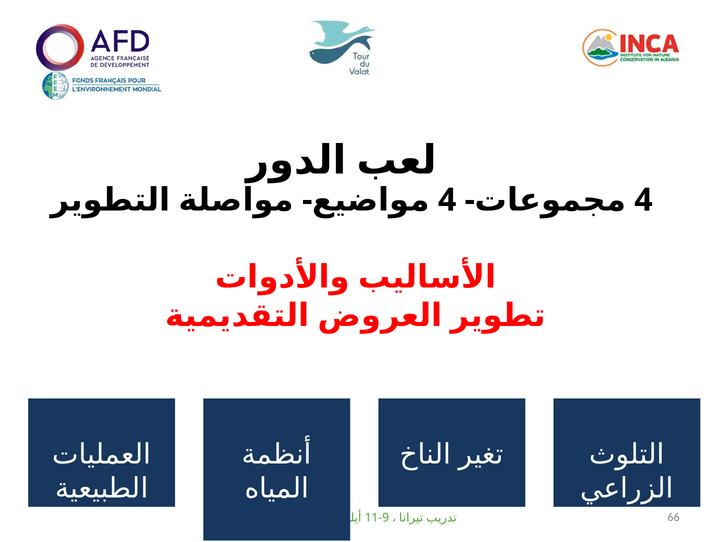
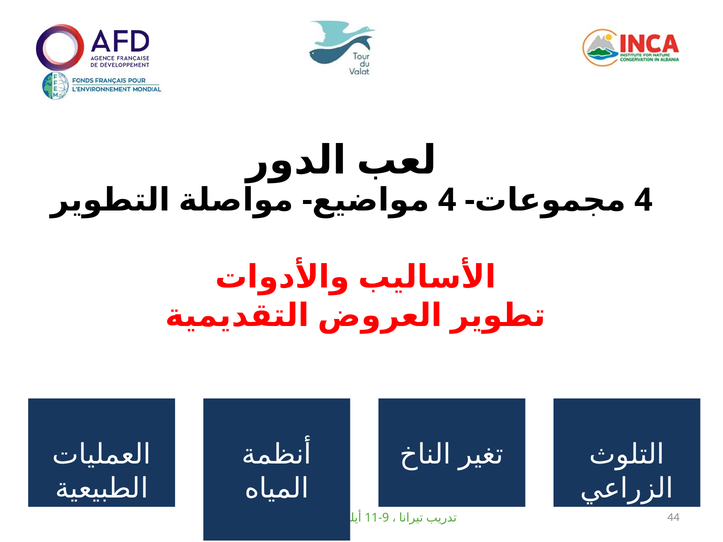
66: 66 -> 44
